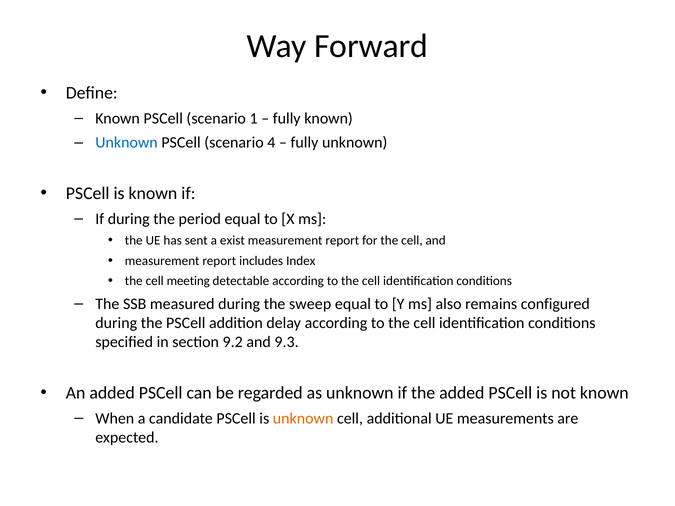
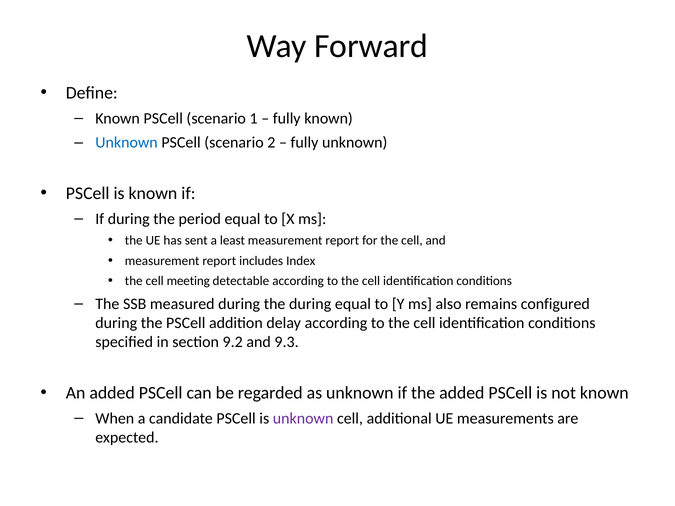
4: 4 -> 2
exist: exist -> least
the sweep: sweep -> during
unknown at (303, 419) colour: orange -> purple
